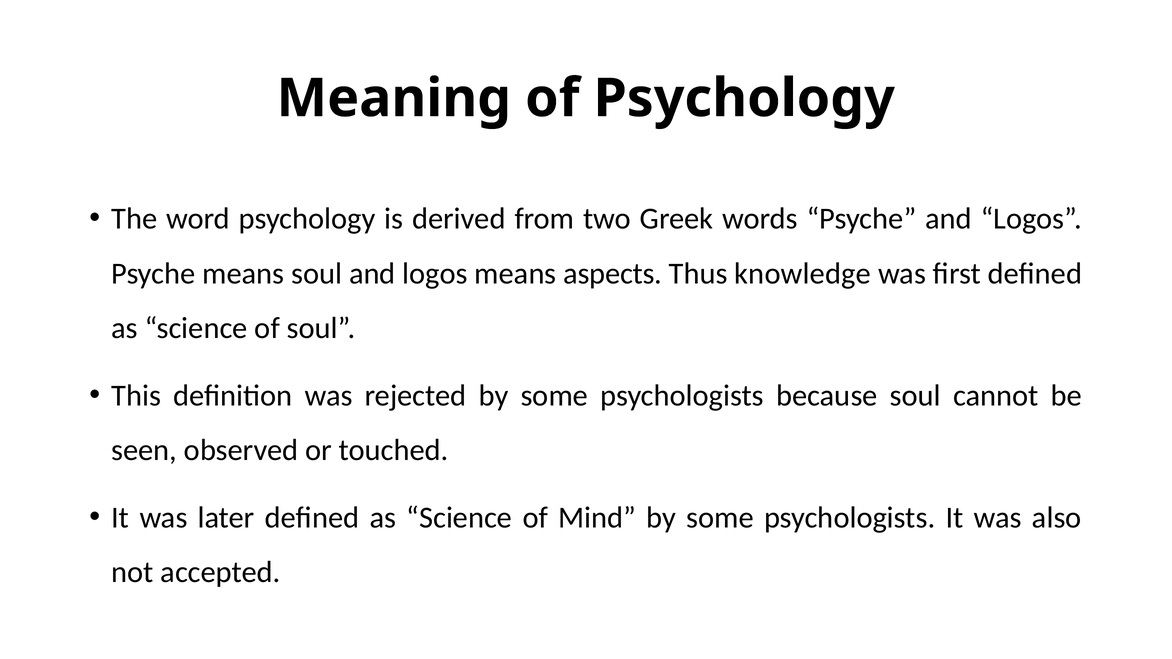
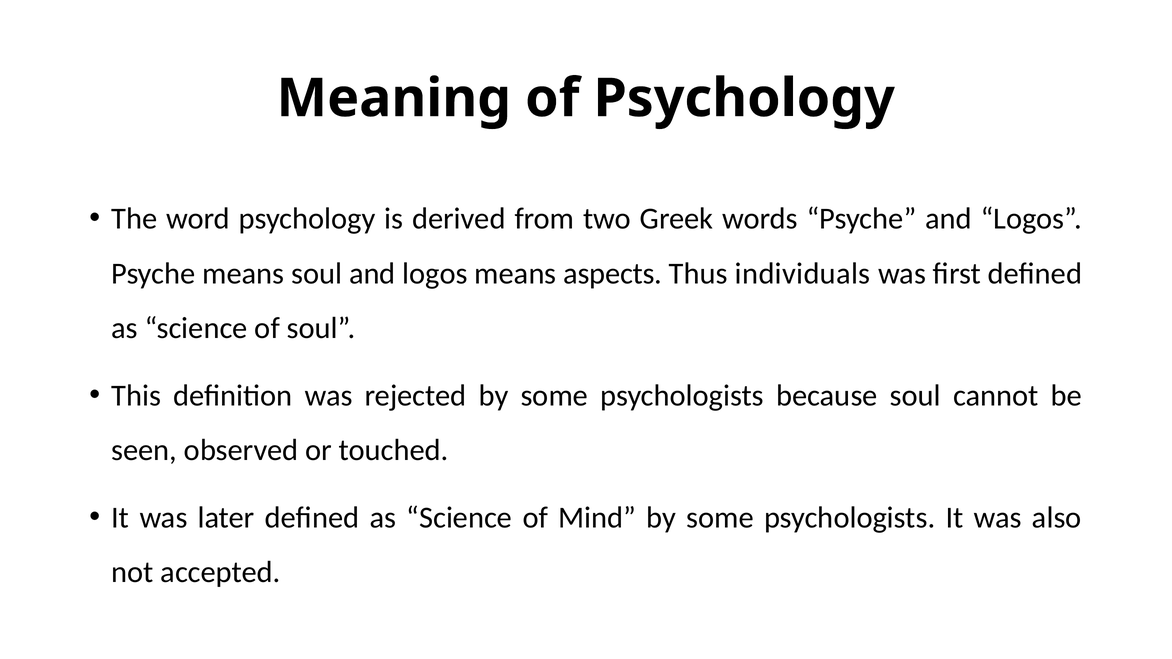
knowledge: knowledge -> individuals
